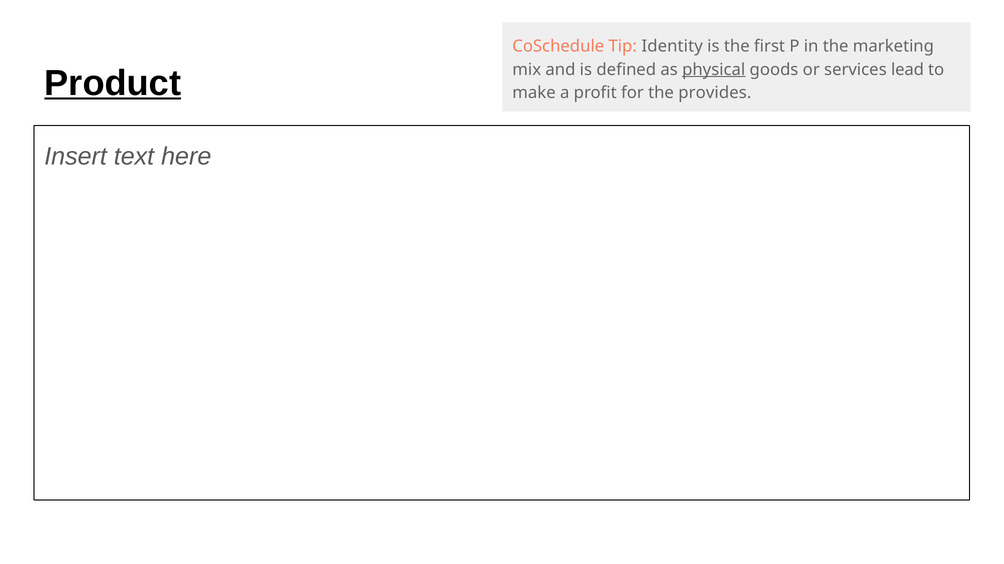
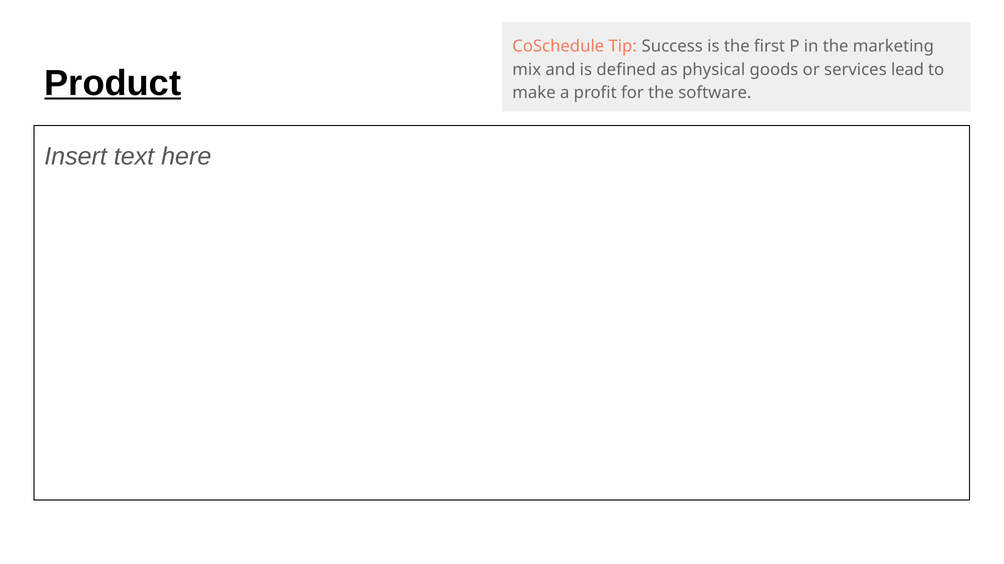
Identity: Identity -> Success
physical underline: present -> none
provides: provides -> software
